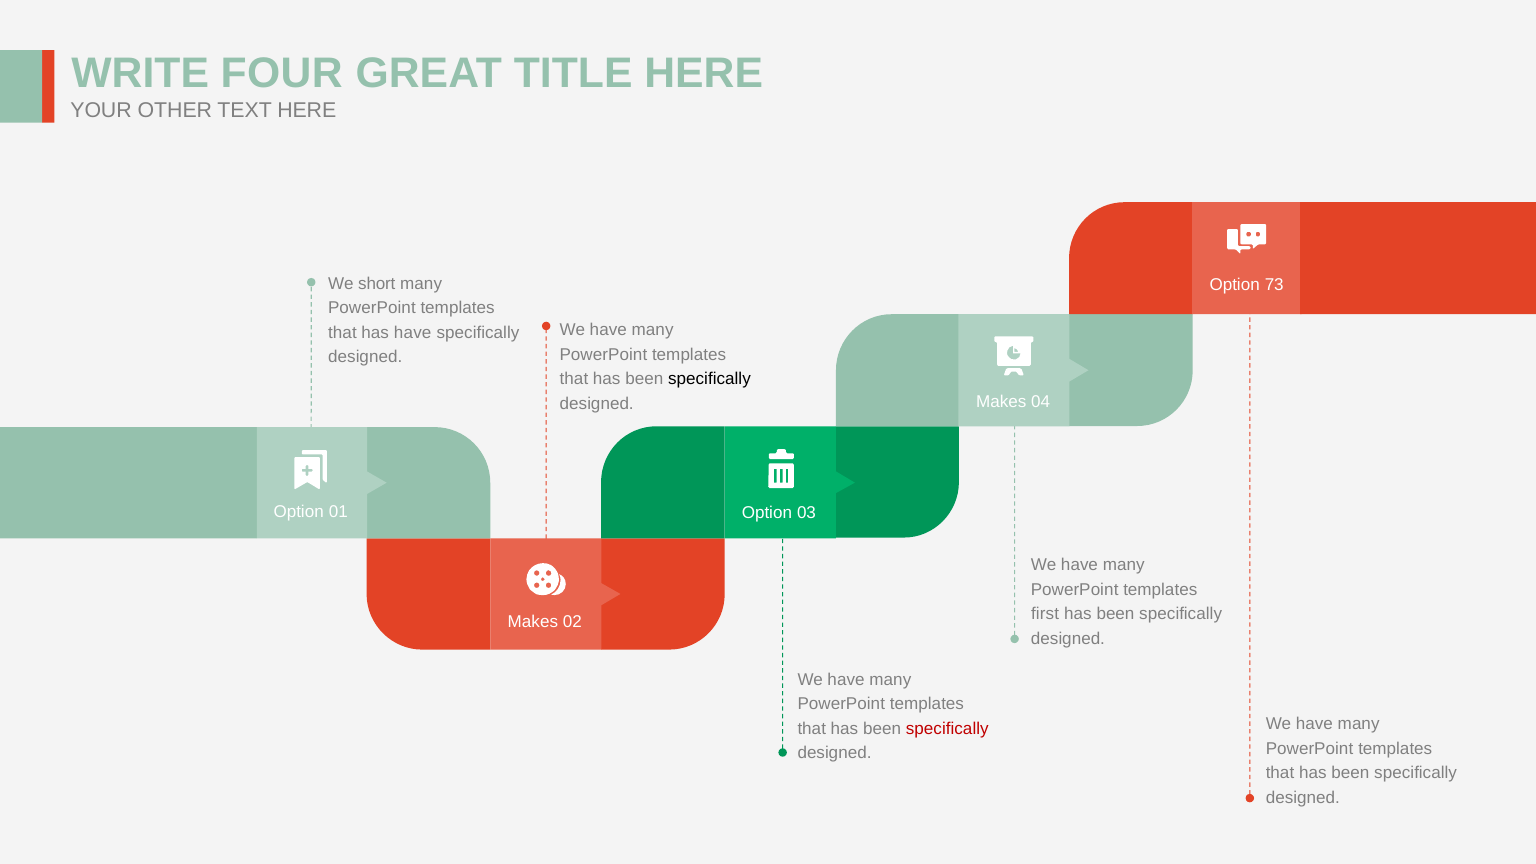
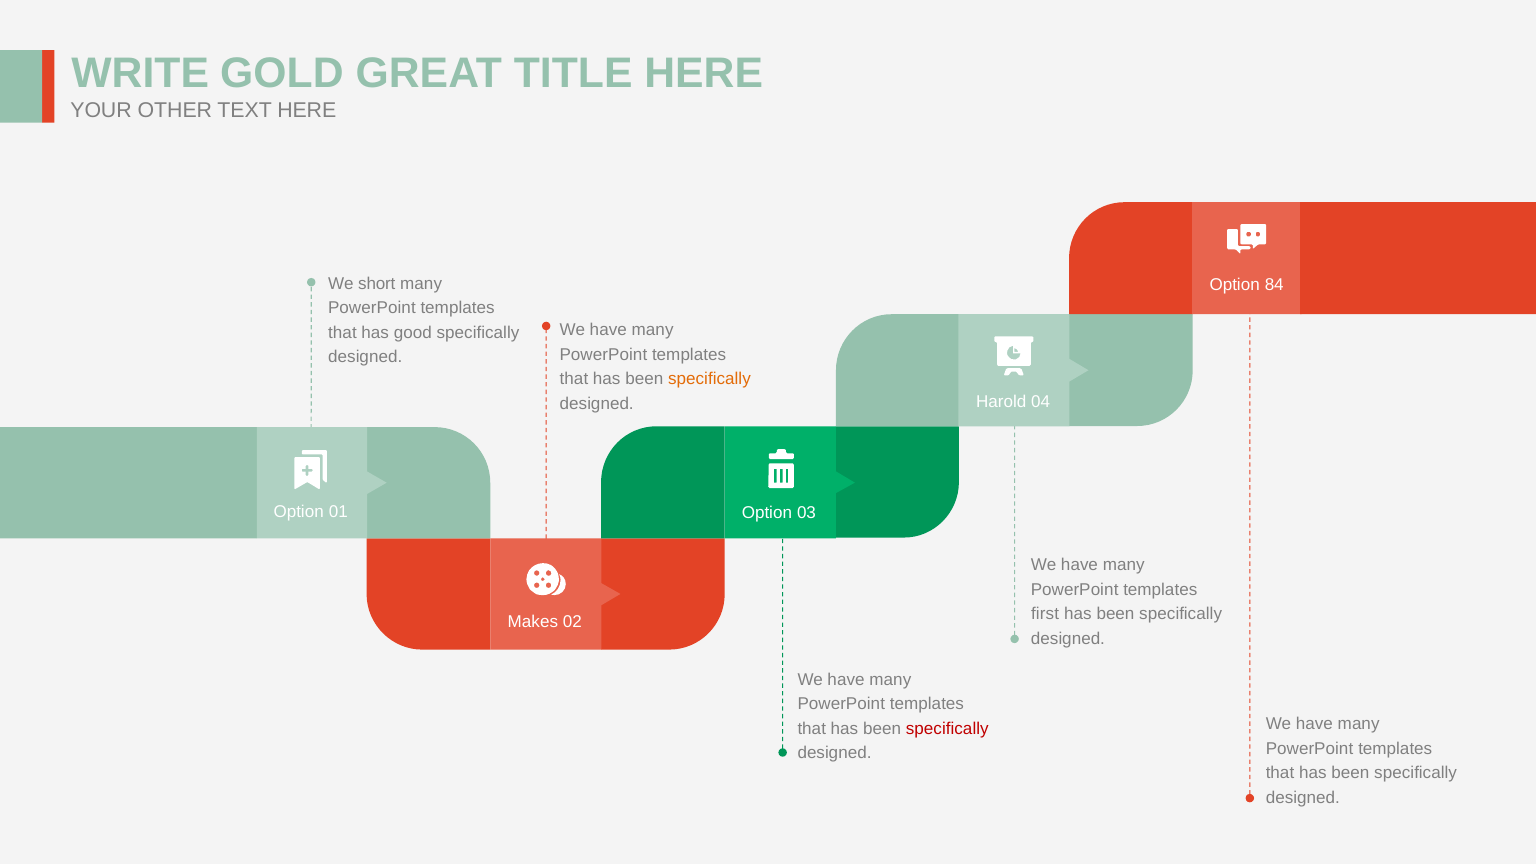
FOUR: FOUR -> GOLD
73: 73 -> 84
has have: have -> good
specifically at (709, 379) colour: black -> orange
Makes at (1001, 402): Makes -> Harold
